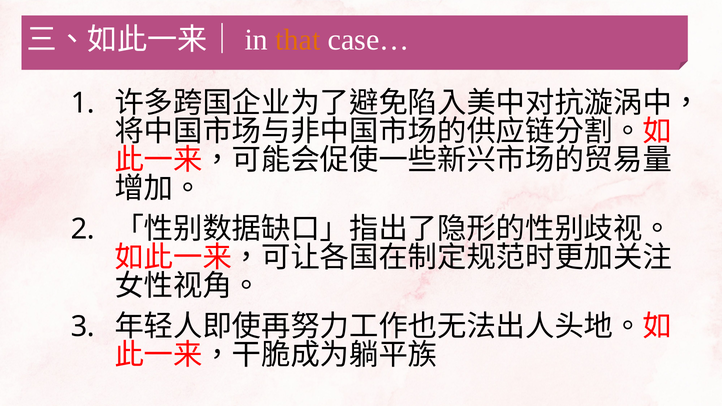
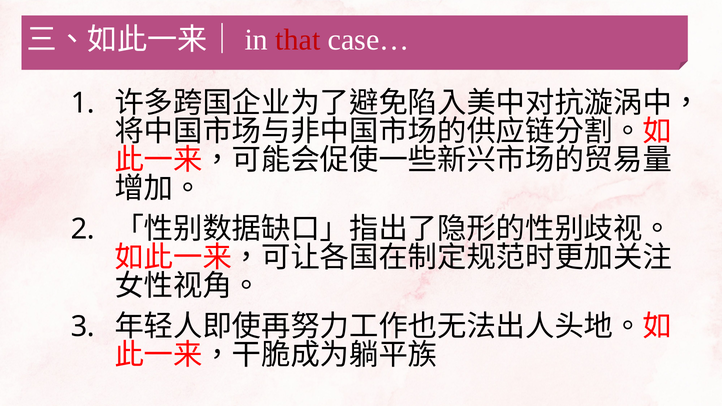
that colour: orange -> red
